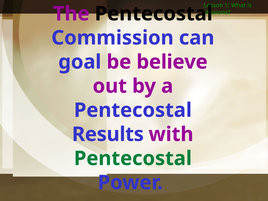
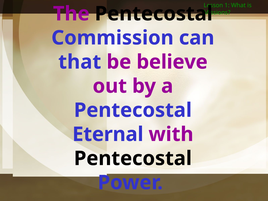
goal: goal -> that
Results: Results -> Eternal
Pentecostal at (133, 158) colour: green -> black
